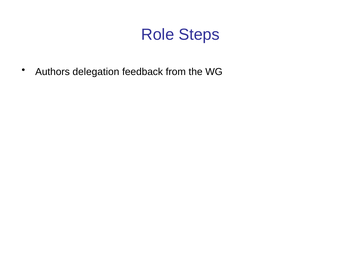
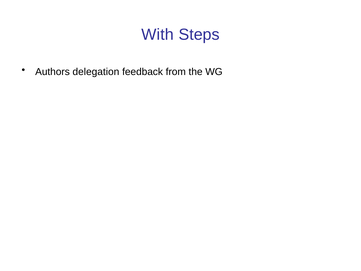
Role: Role -> With
